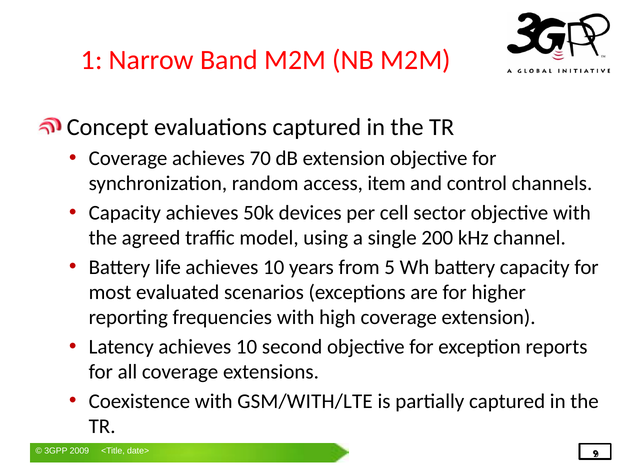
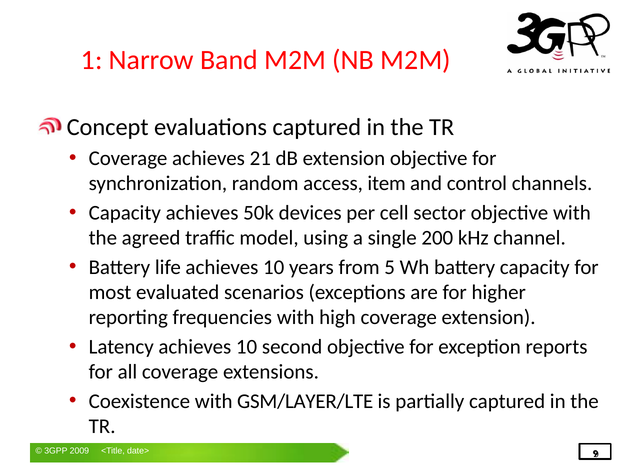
70: 70 -> 21
GSM/WITH/LTE: GSM/WITH/LTE -> GSM/LAYER/LTE
